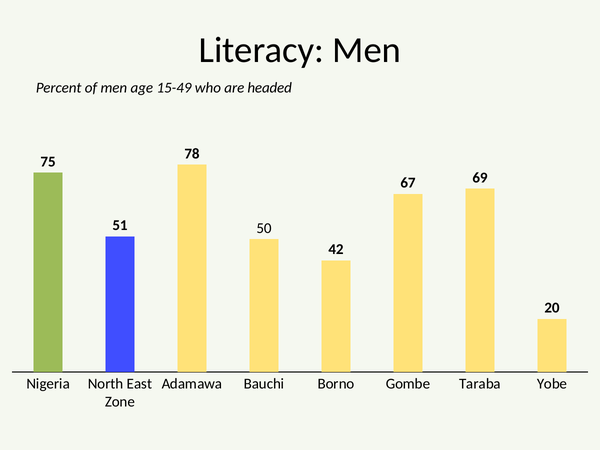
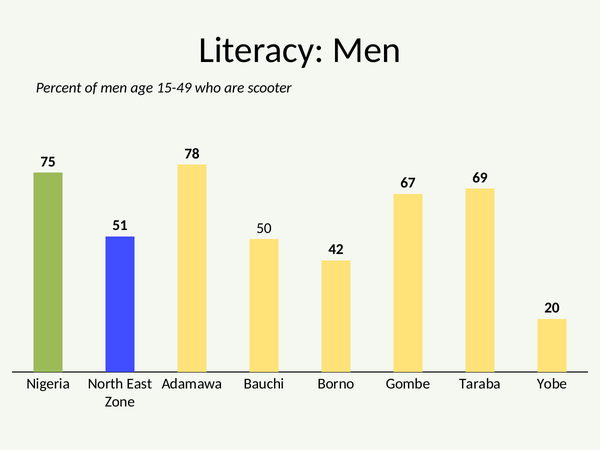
headed: headed -> scooter
